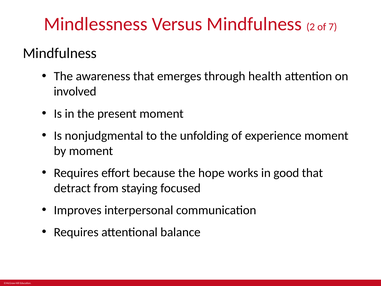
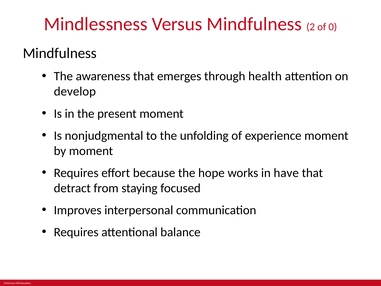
7: 7 -> 0
involved: involved -> develop
good: good -> have
